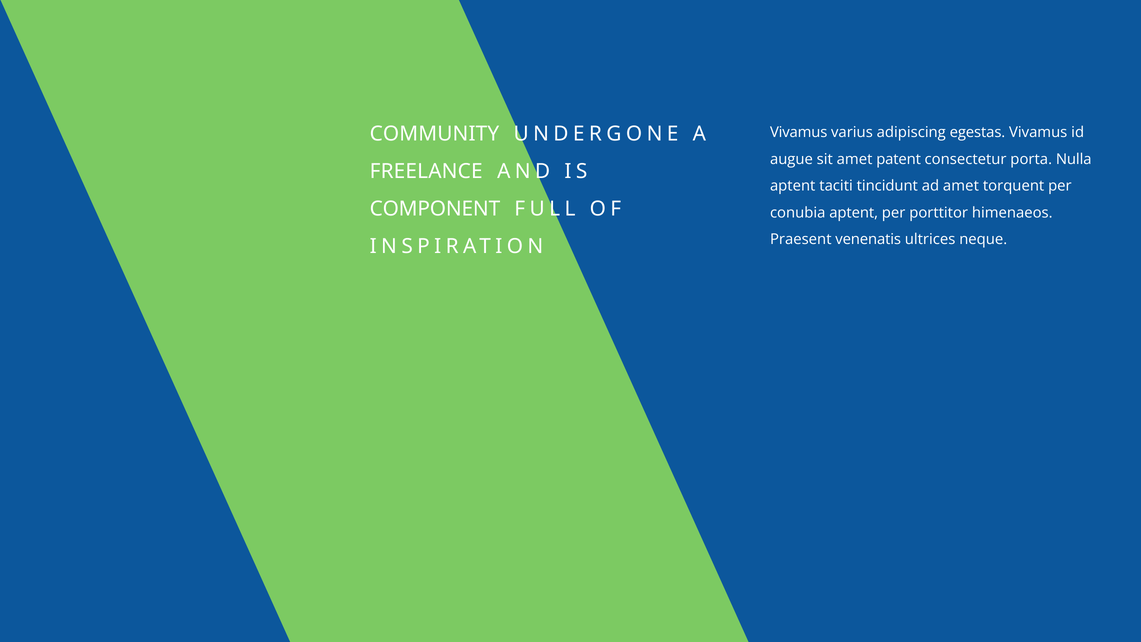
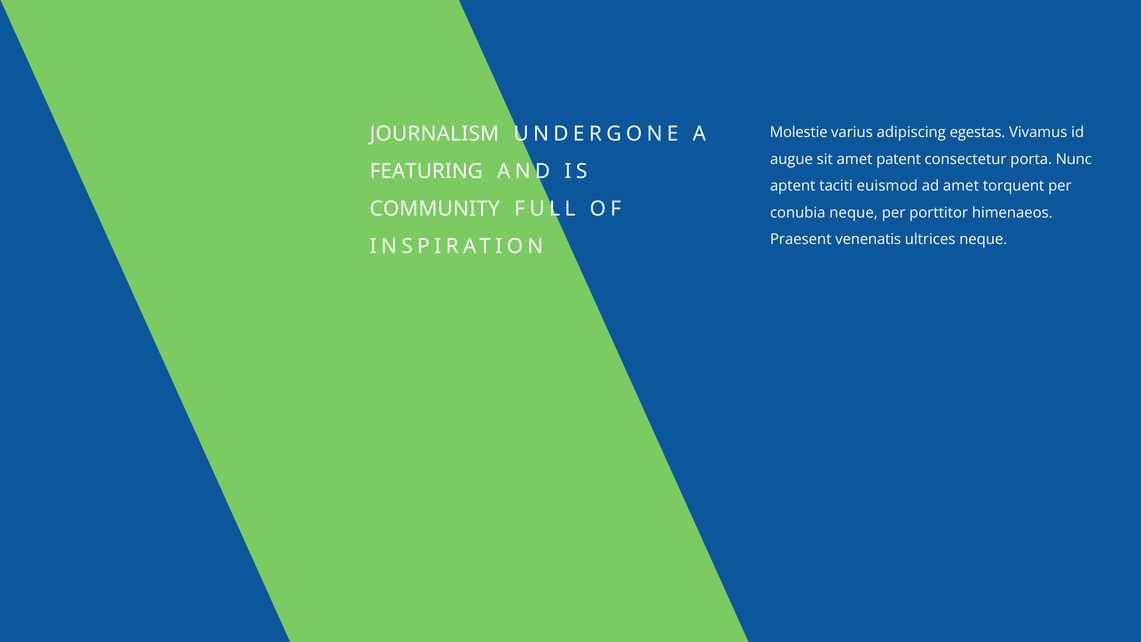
Vivamus at (799, 133): Vivamus -> Molestie
COMMUNITY: COMMUNITY -> JOURNALISM
Nulla: Nulla -> Nunc
FREELANCE: FREELANCE -> FEATURING
tincidunt: tincidunt -> euismod
COMPONENT: COMPONENT -> COMMUNITY
conubia aptent: aptent -> neque
